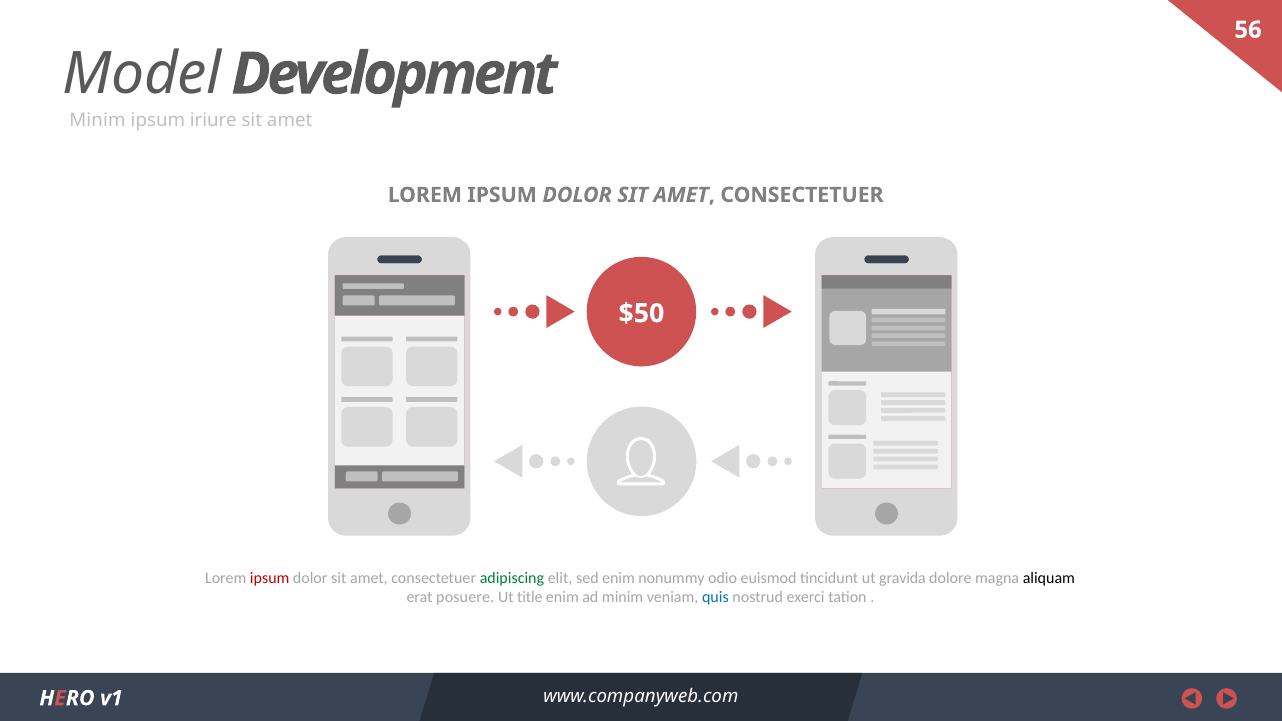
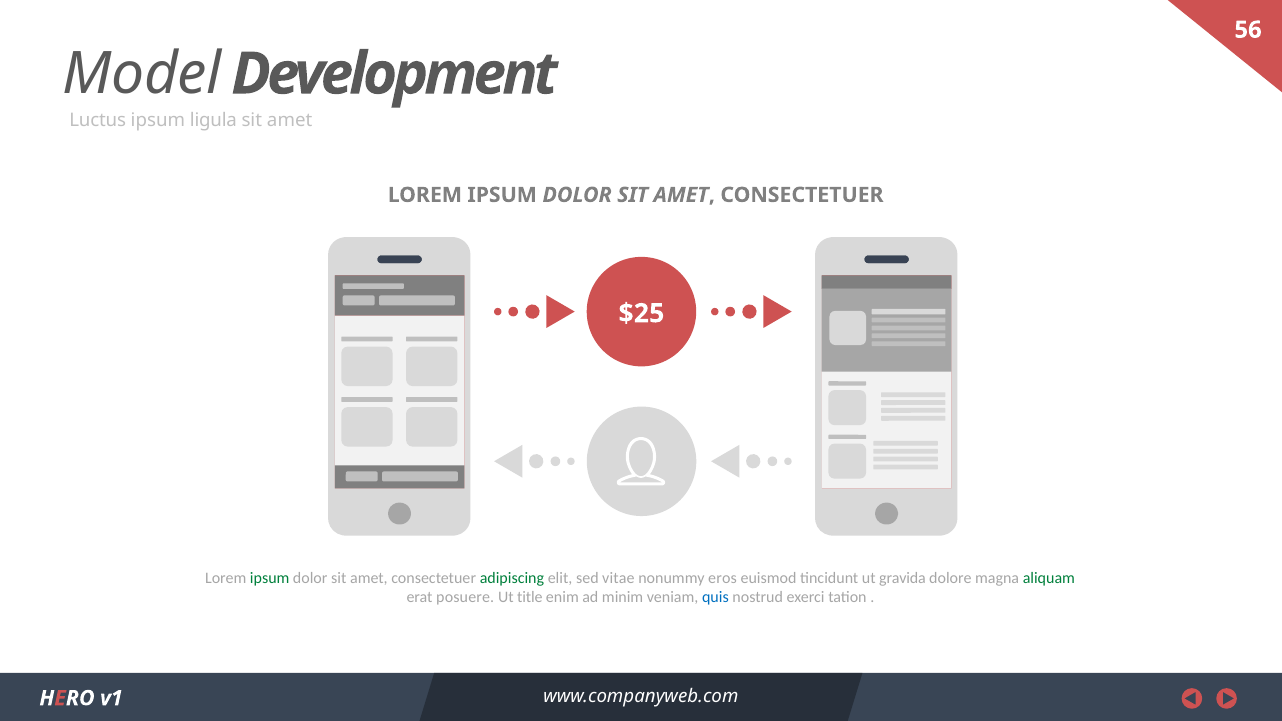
Minim at (97, 120): Minim -> Luctus
iriure: iriure -> ligula
$50: $50 -> $25
ipsum at (270, 578) colour: red -> green
sed enim: enim -> vitae
odio: odio -> eros
aliquam colour: black -> green
